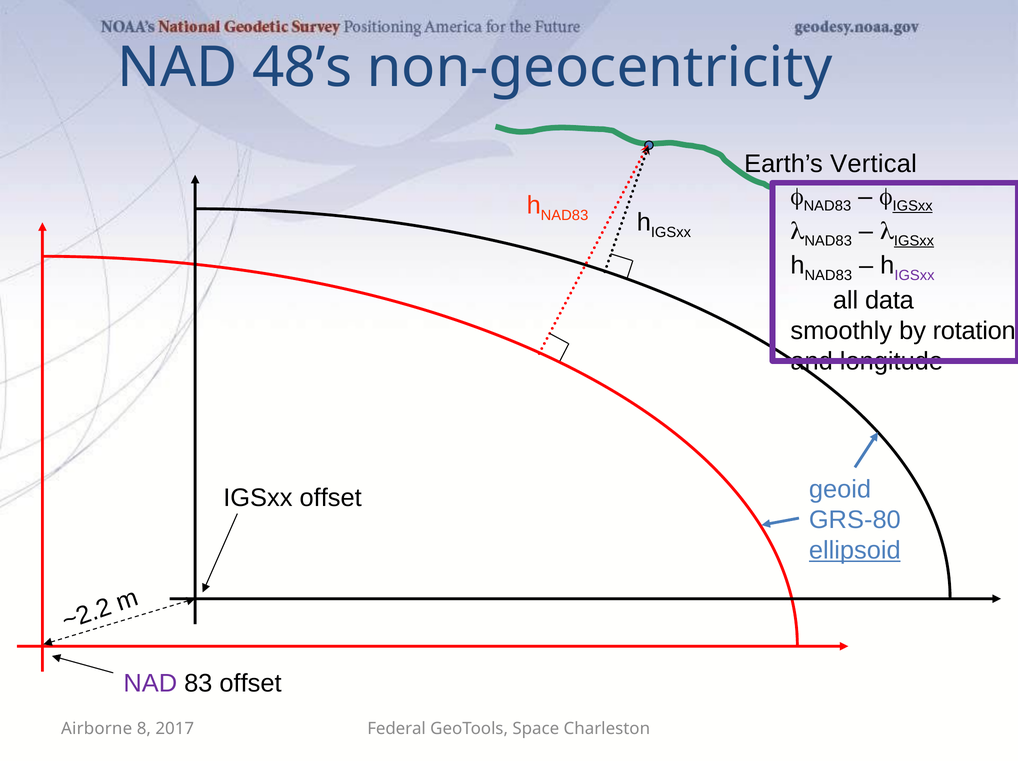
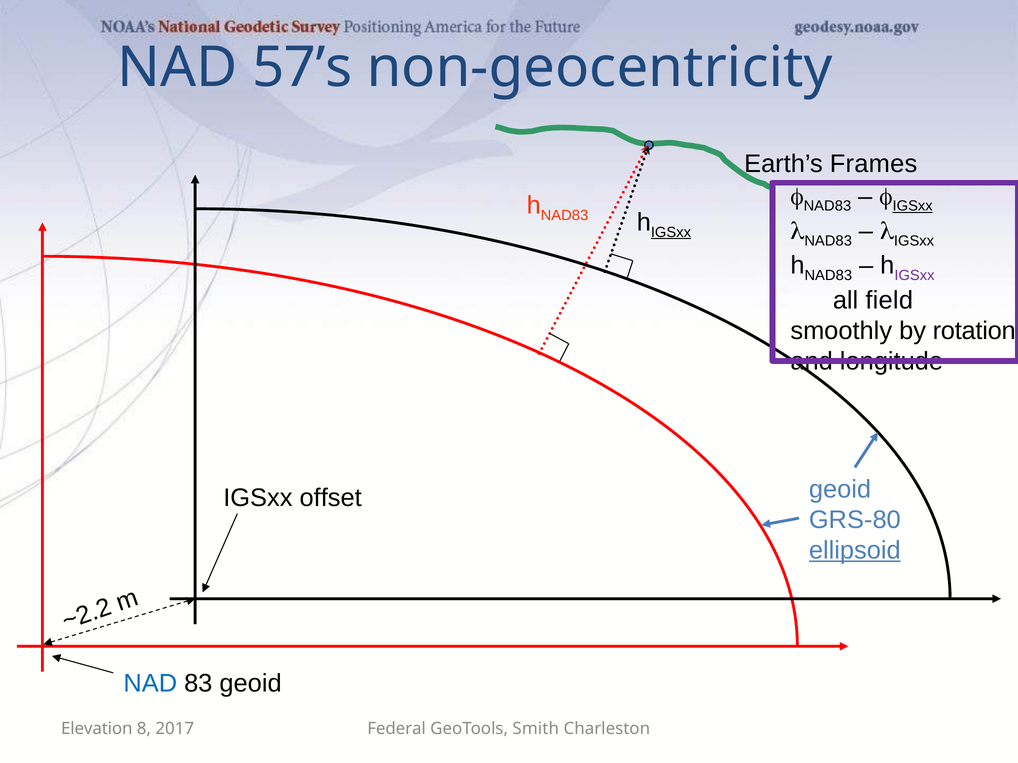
48’s: 48’s -> 57’s
Vertical: Vertical -> Frames
IGSxx at (671, 232) underline: none -> present
IGSxx at (914, 241) underline: present -> none
data: data -> field
NAD at (150, 684) colour: purple -> blue
83 offset: offset -> geoid
Airborne: Airborne -> Elevation
Space: Space -> Smith
